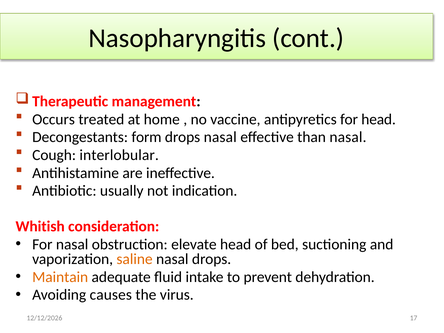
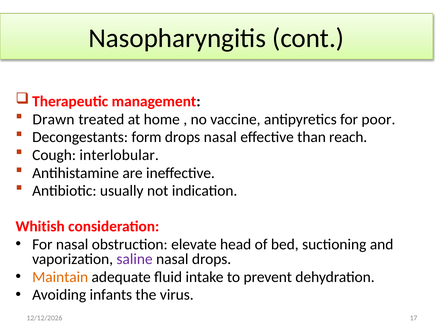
Occurs: Occurs -> Drawn
for head: head -> poor
than nasal: nasal -> reach
saline colour: orange -> purple
causes: causes -> infants
